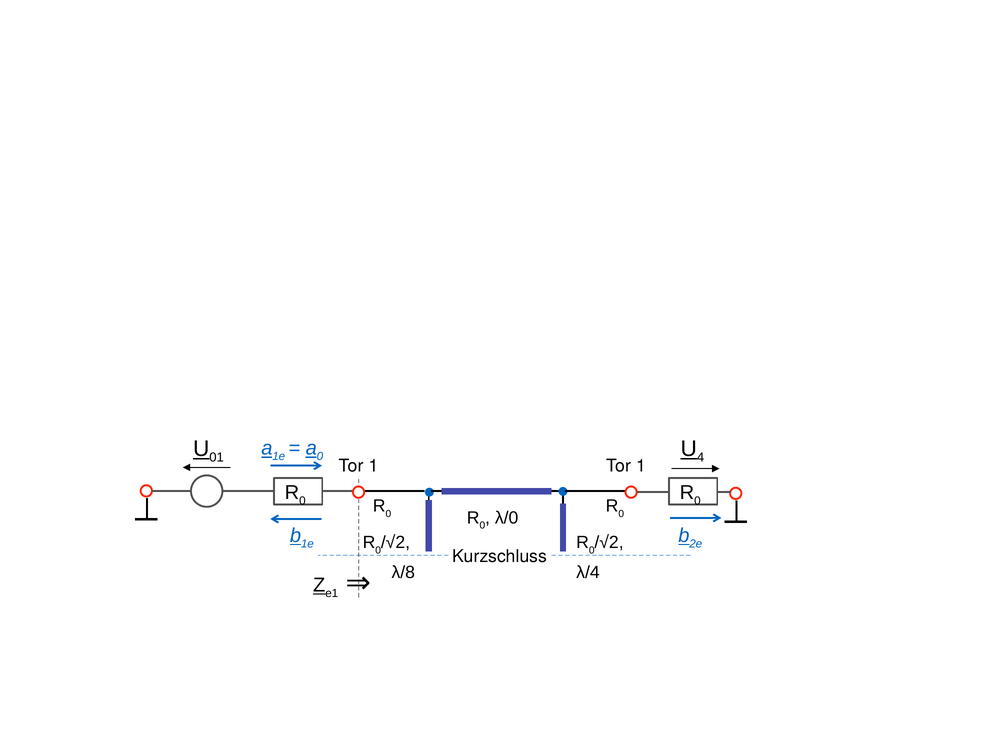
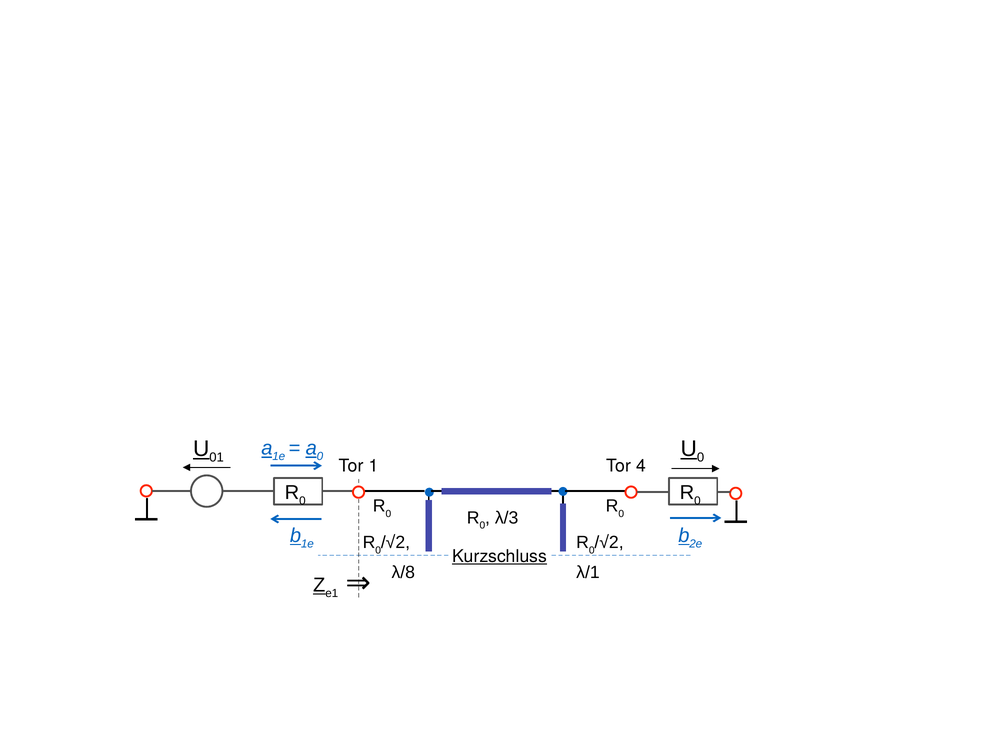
4 at (701, 458): 4 -> 0
1 at (641, 466): 1 -> 4
λ/0: λ/0 -> λ/3
Kurzschluss underline: none -> present
λ/4: λ/4 -> λ/1
